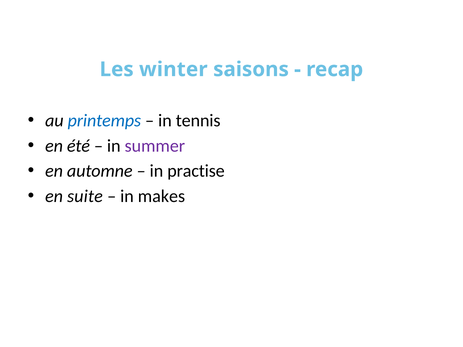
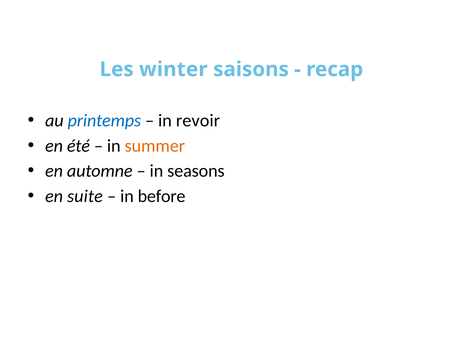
tennis: tennis -> revoir
summer colour: purple -> orange
practise: practise -> seasons
makes: makes -> before
